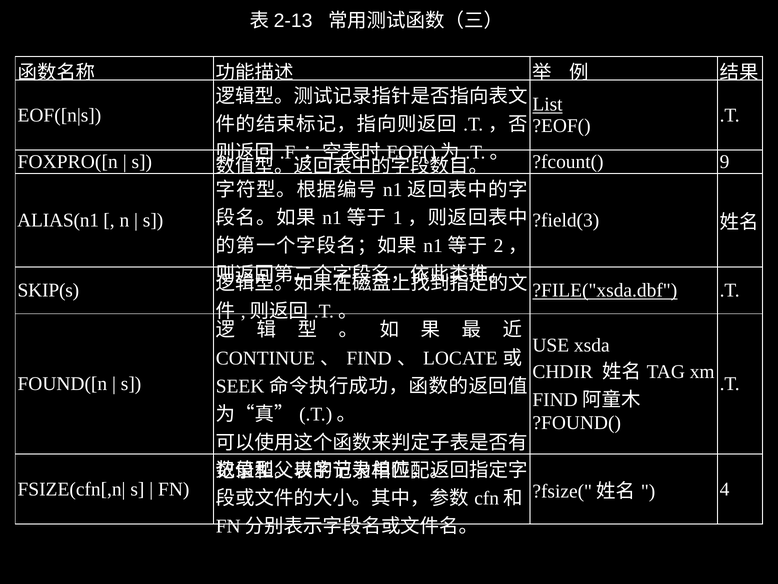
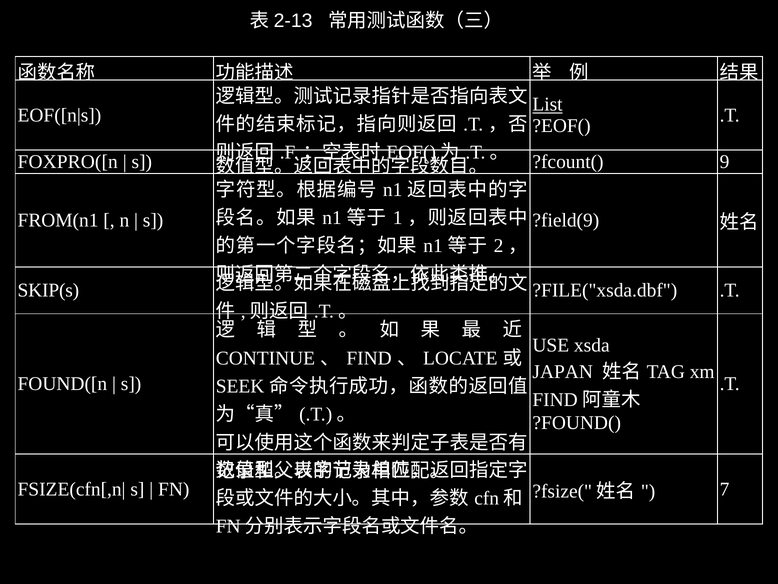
ALIAS(n1: ALIAS(n1 -> FROM(n1
?field(3: ?field(3 -> ?field(9
?FILE("xsda.dbf underline: present -> none
CHDIR: CHDIR -> JAPAN
4: 4 -> 7
